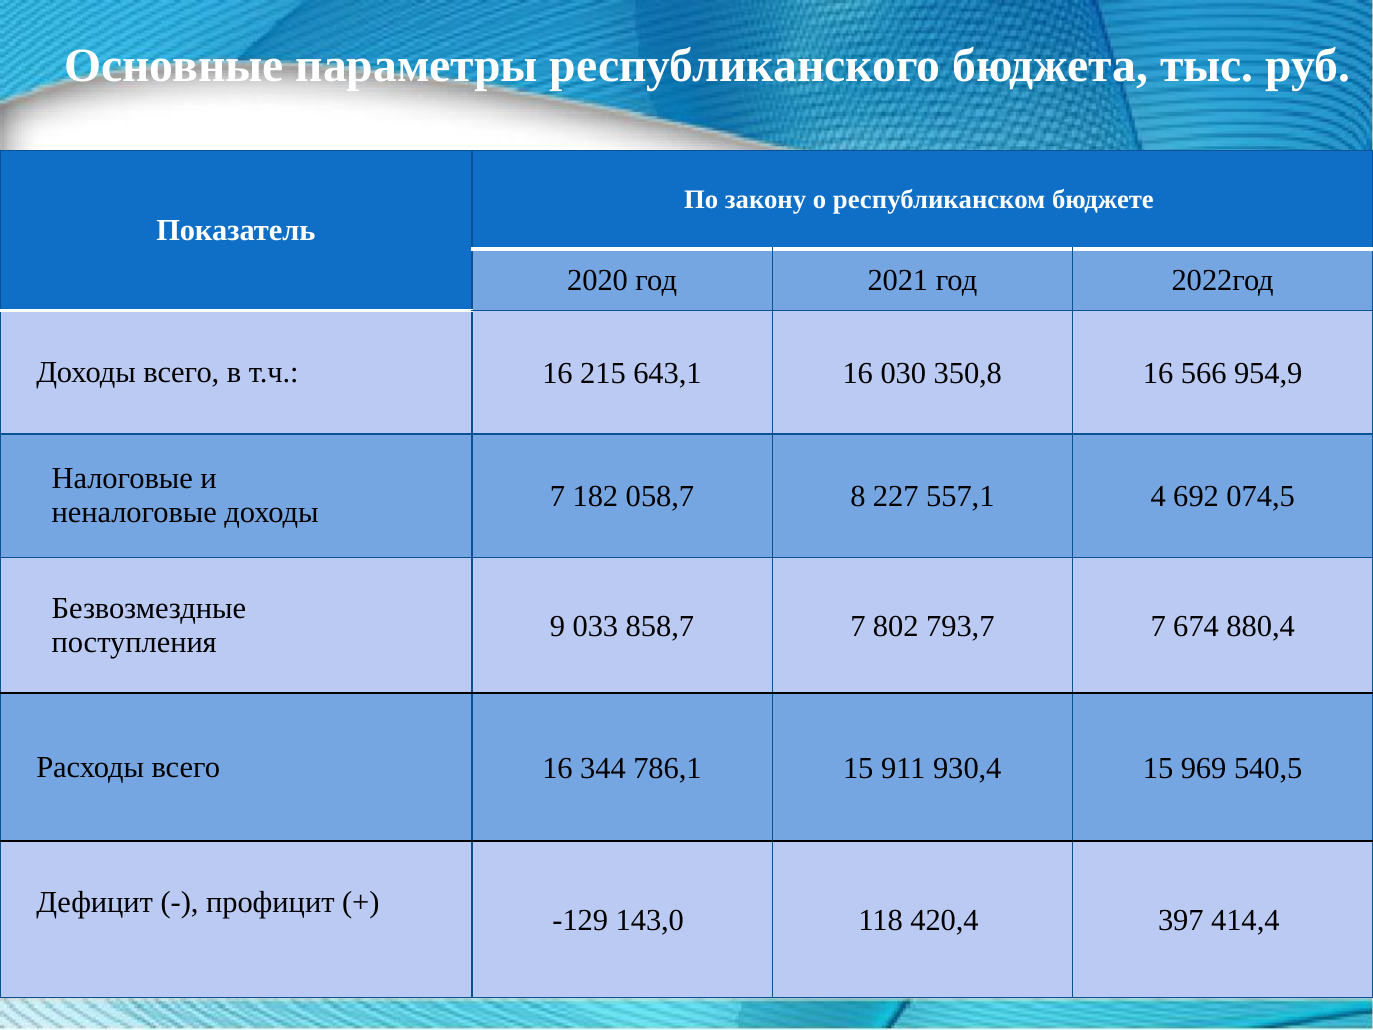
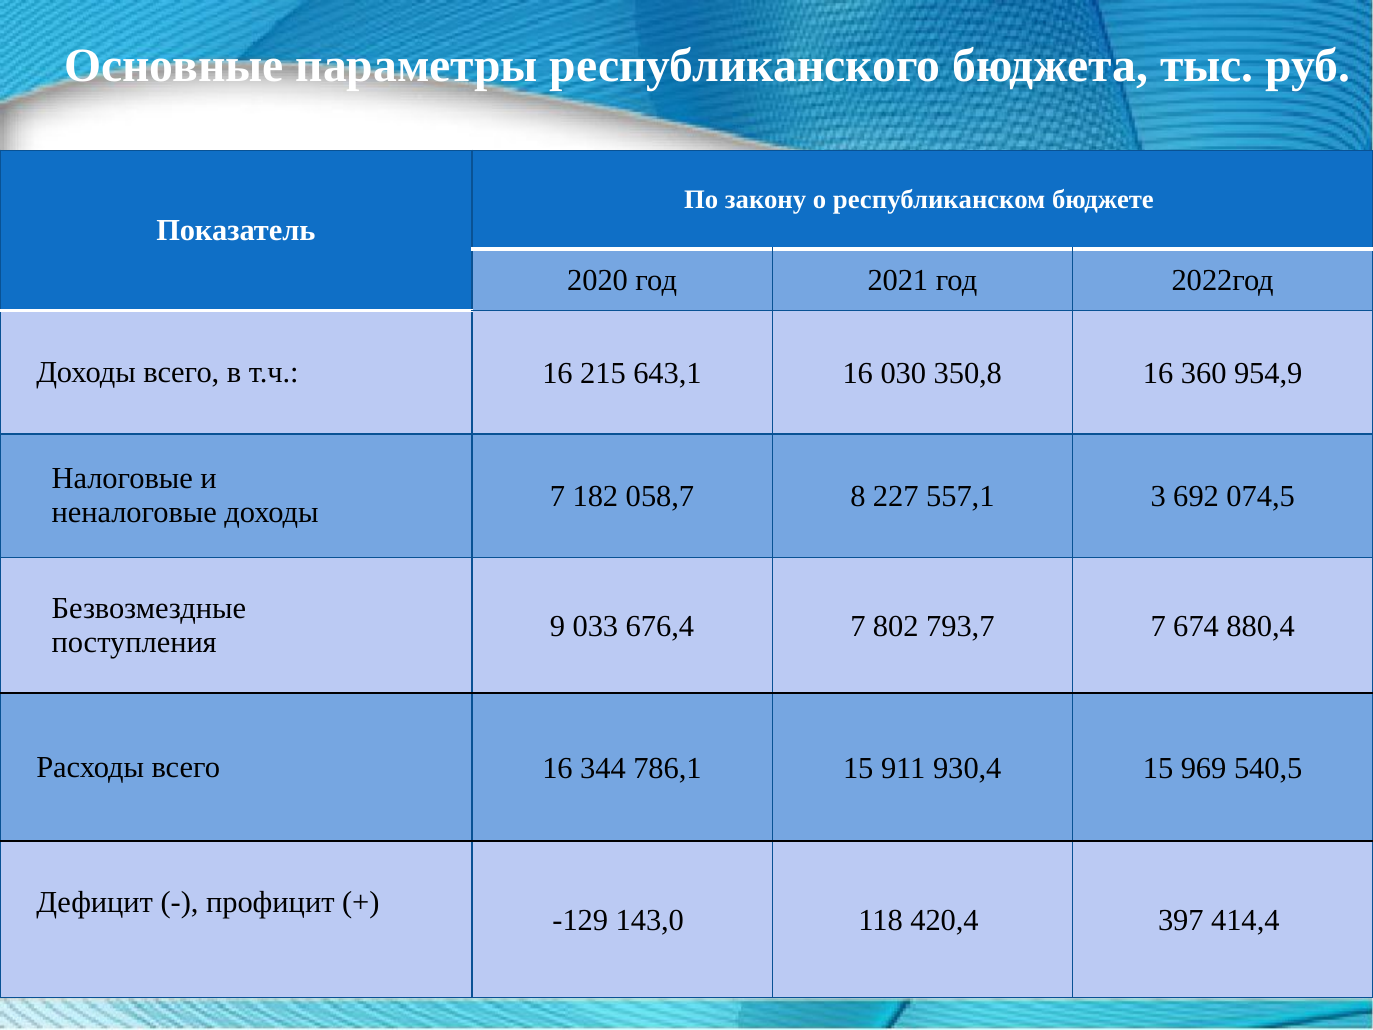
566: 566 -> 360
4: 4 -> 3
858,7: 858,7 -> 676,4
